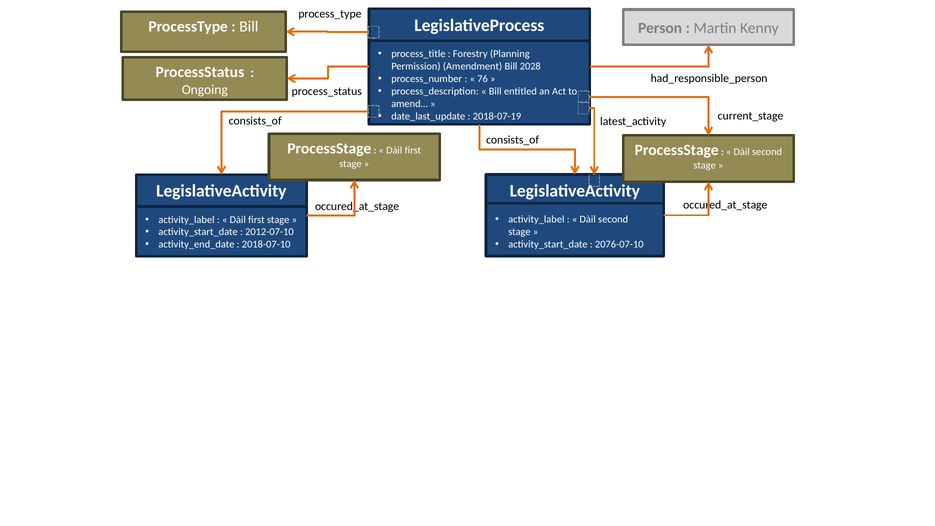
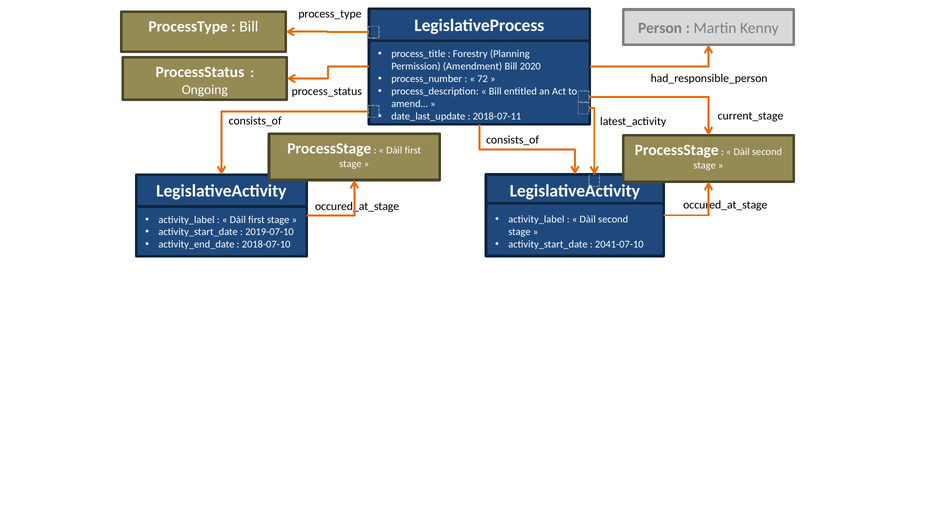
2028: 2028 -> 2020
76: 76 -> 72
2018-07-19: 2018-07-19 -> 2018-07-11
2012-07-10: 2012-07-10 -> 2019-07-10
2076-07-10: 2076-07-10 -> 2041-07-10
